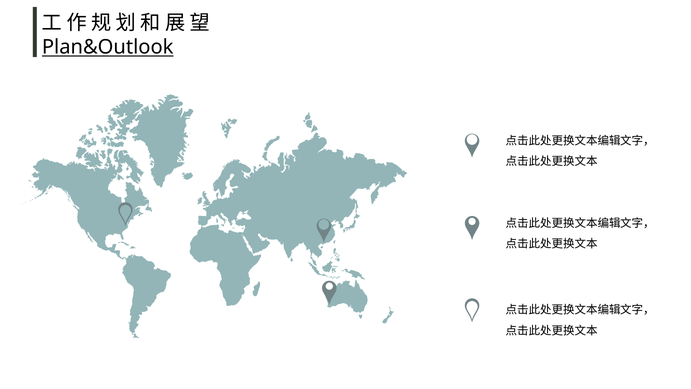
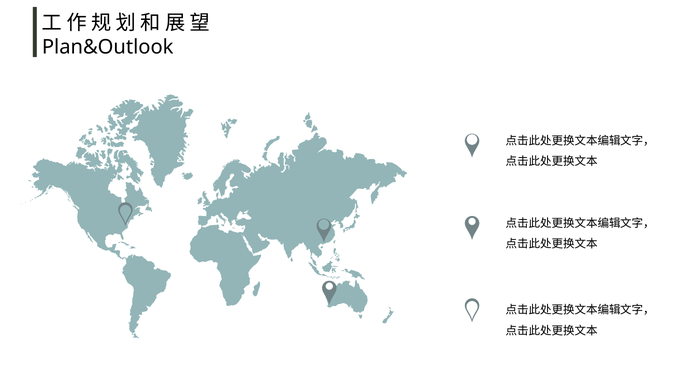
Plan&Outlook underline: present -> none
